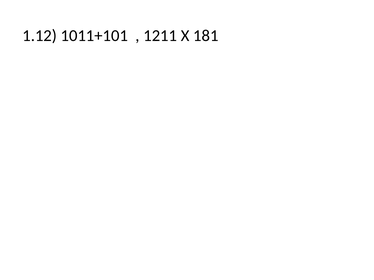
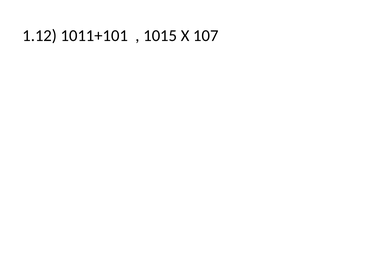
1211: 1211 -> 1015
181: 181 -> 107
